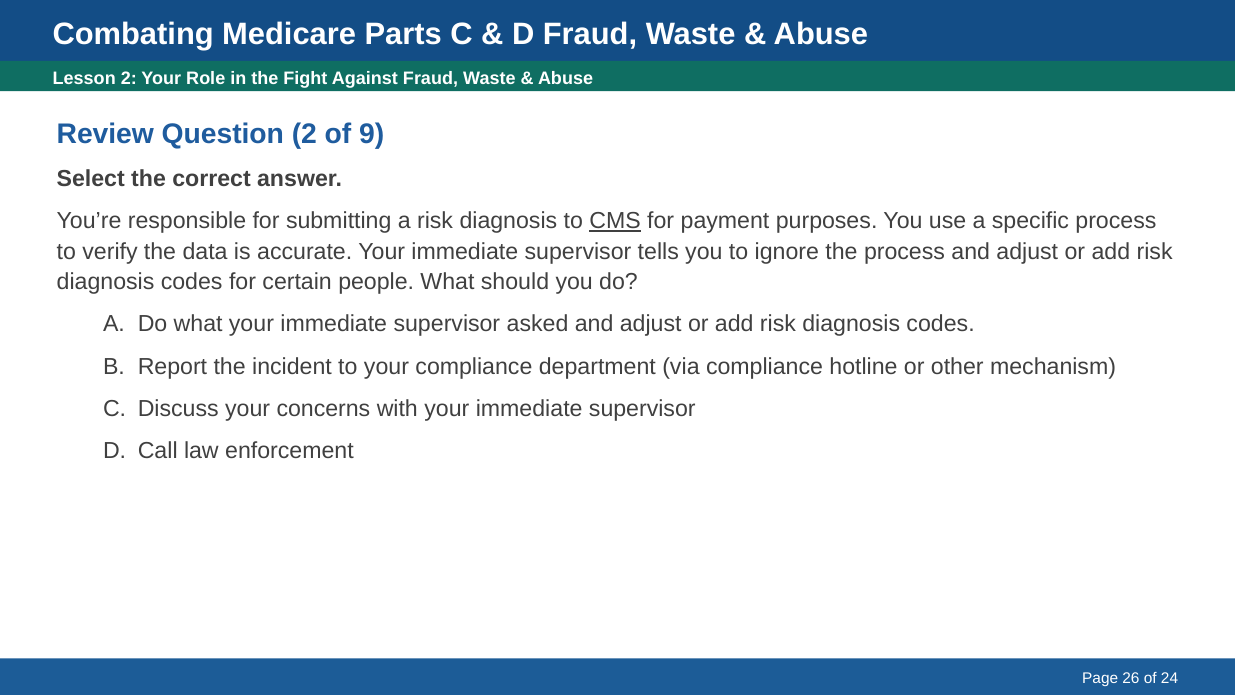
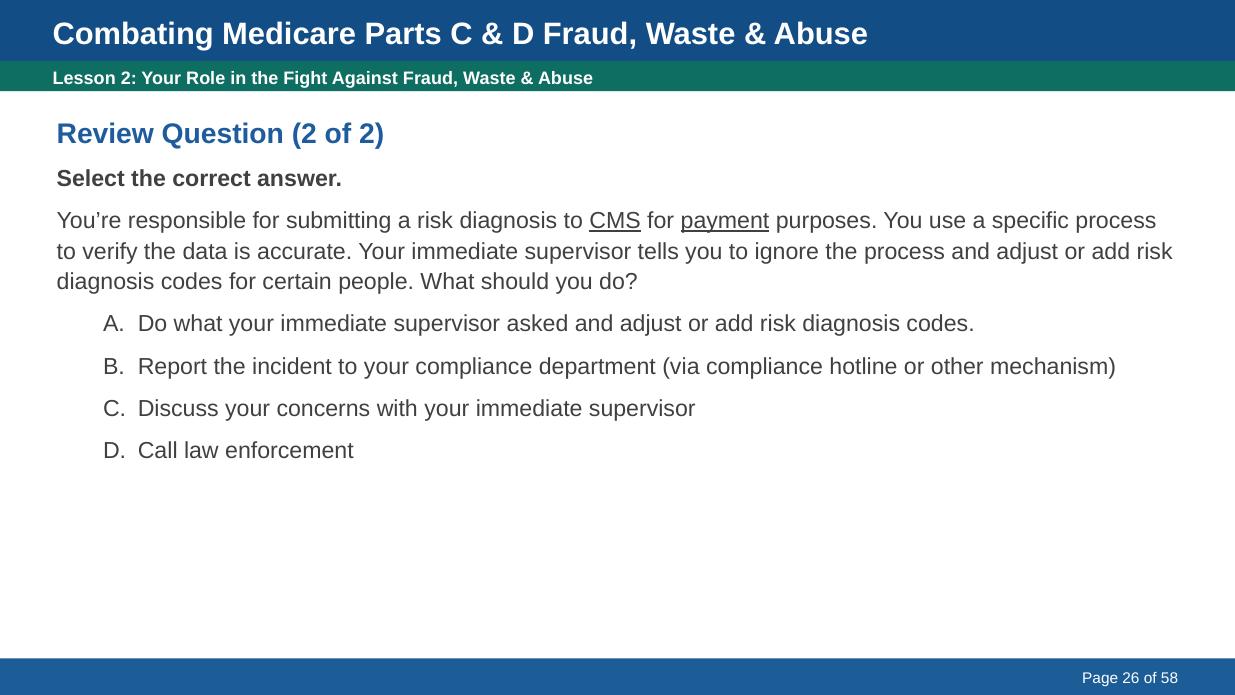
of 9: 9 -> 2
payment underline: none -> present
24: 24 -> 58
